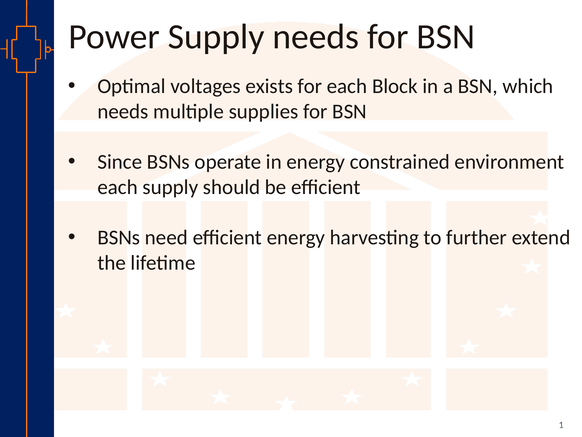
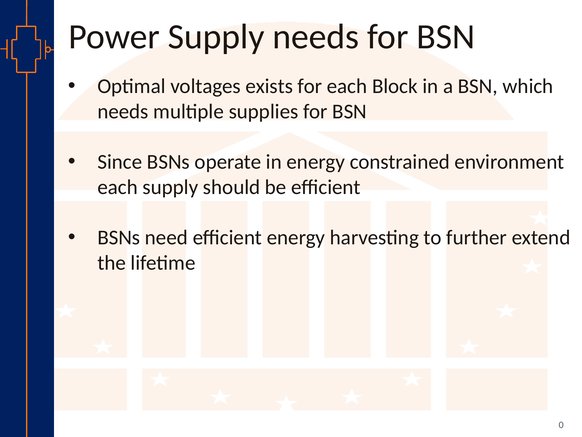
1: 1 -> 0
